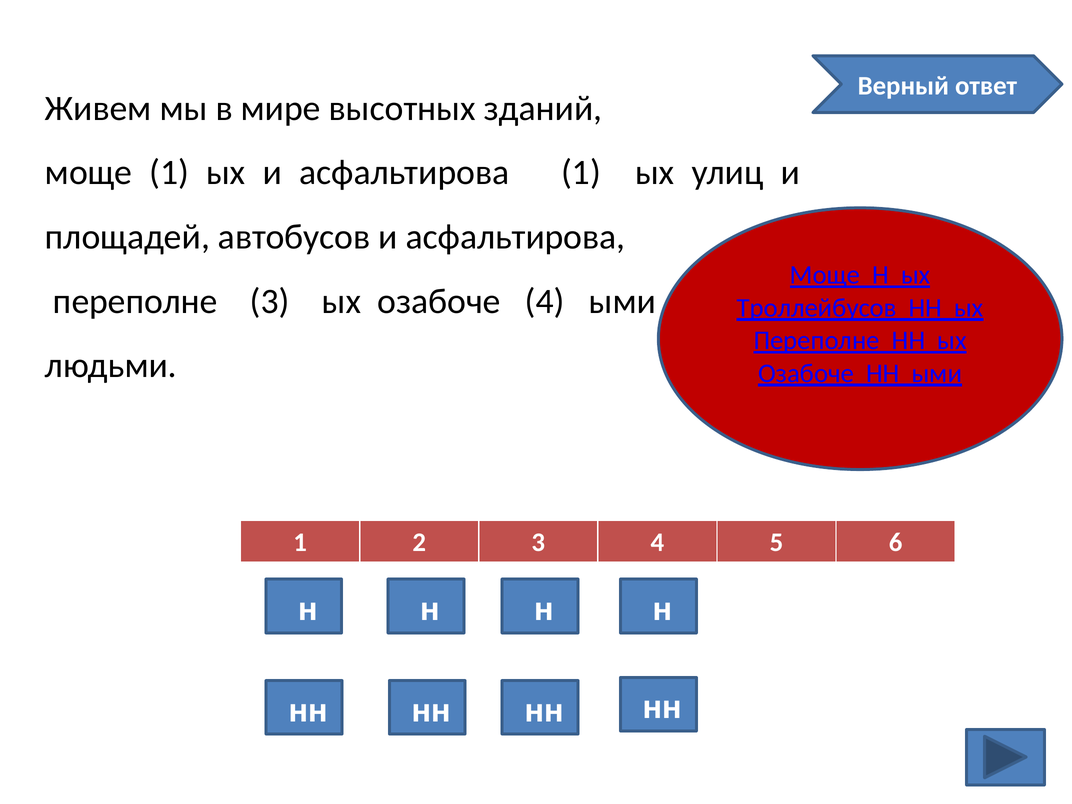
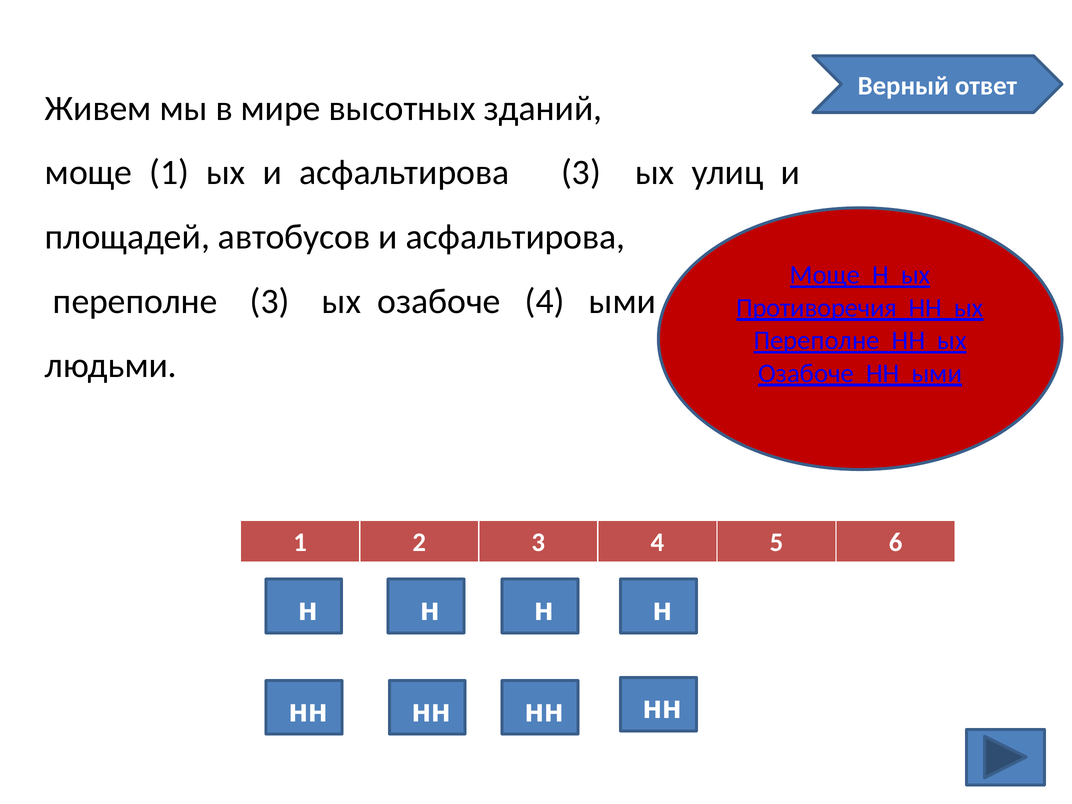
асфальтирова 1: 1 -> 3
Троллейбусов: Троллейбусов -> Противоречия
